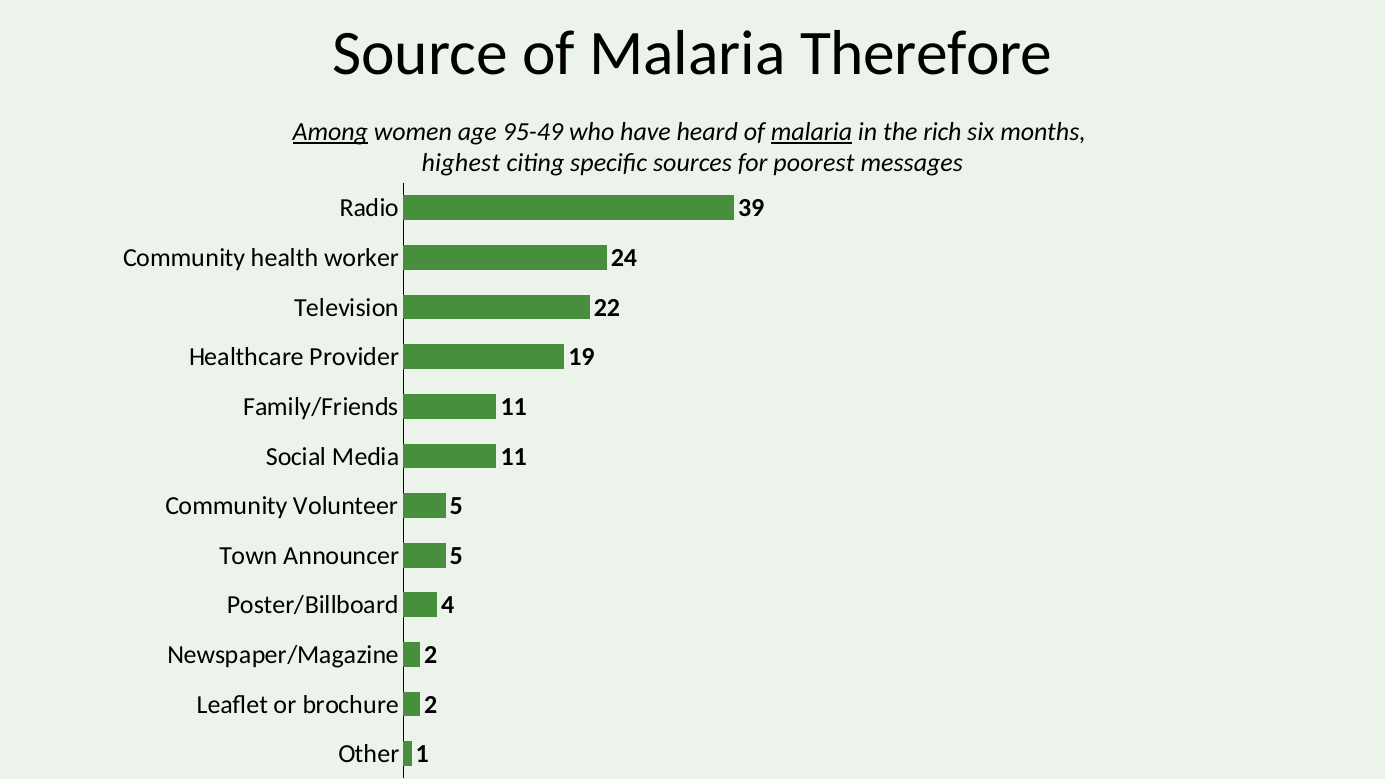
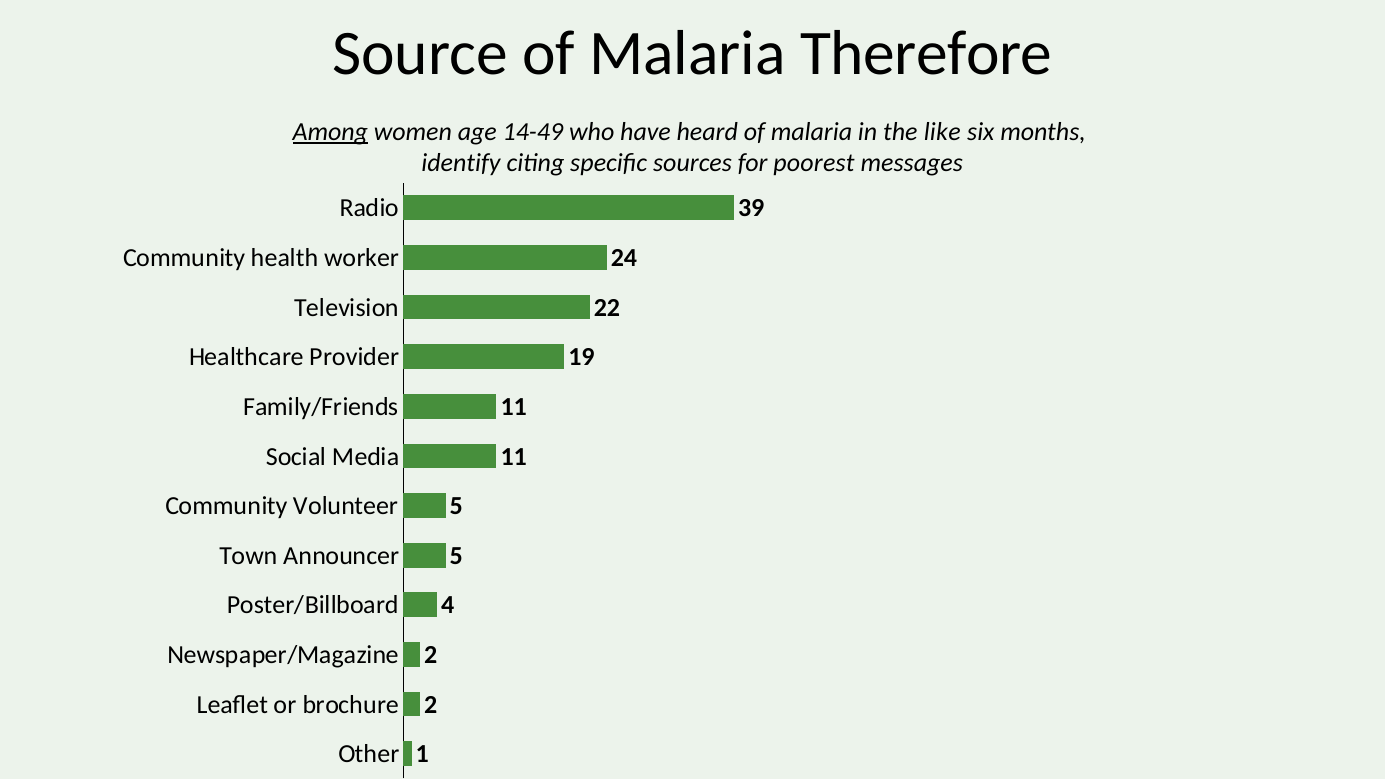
95-49: 95-49 -> 14-49
malaria at (811, 132) underline: present -> none
rich: rich -> like
highest: highest -> identify
